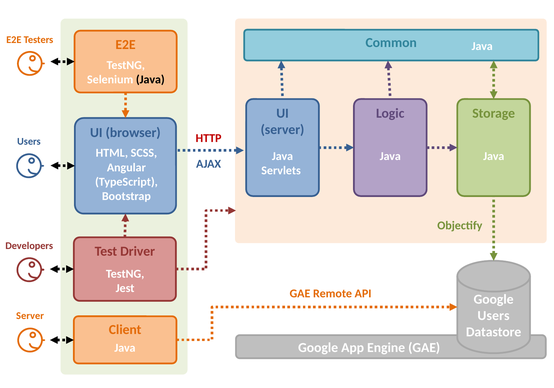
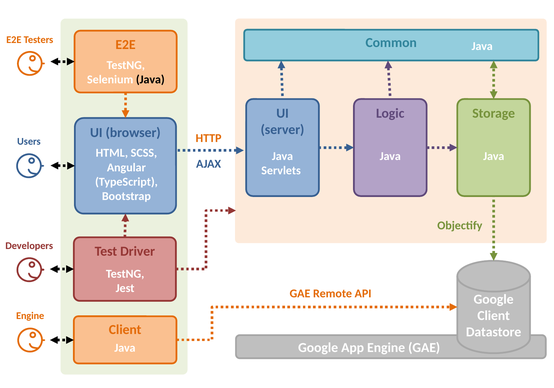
HTTP colour: red -> orange
Users at (494, 315): Users -> Client
Server at (30, 316): Server -> Engine
